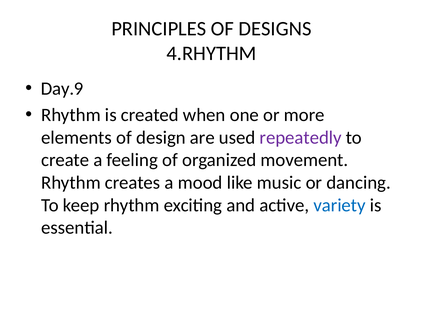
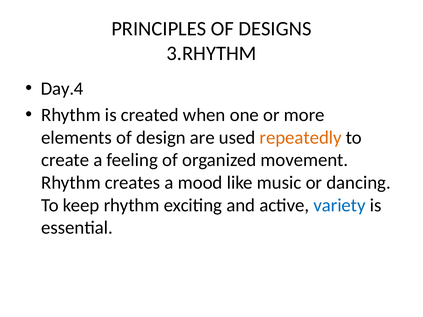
4.RHYTHM: 4.RHYTHM -> 3.RHYTHM
Day.9: Day.9 -> Day.4
repeatedly colour: purple -> orange
